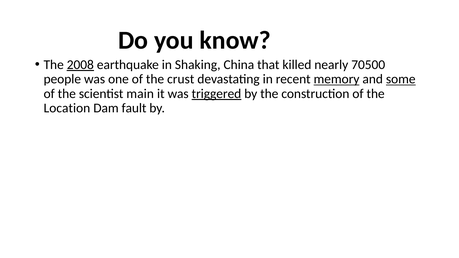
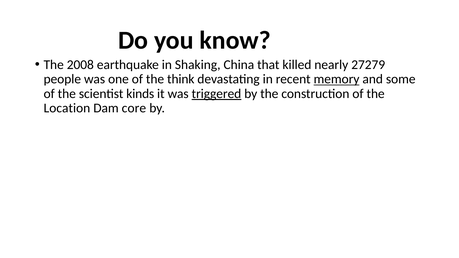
2008 underline: present -> none
70500: 70500 -> 27279
crust: crust -> think
some underline: present -> none
main: main -> kinds
fault: fault -> core
